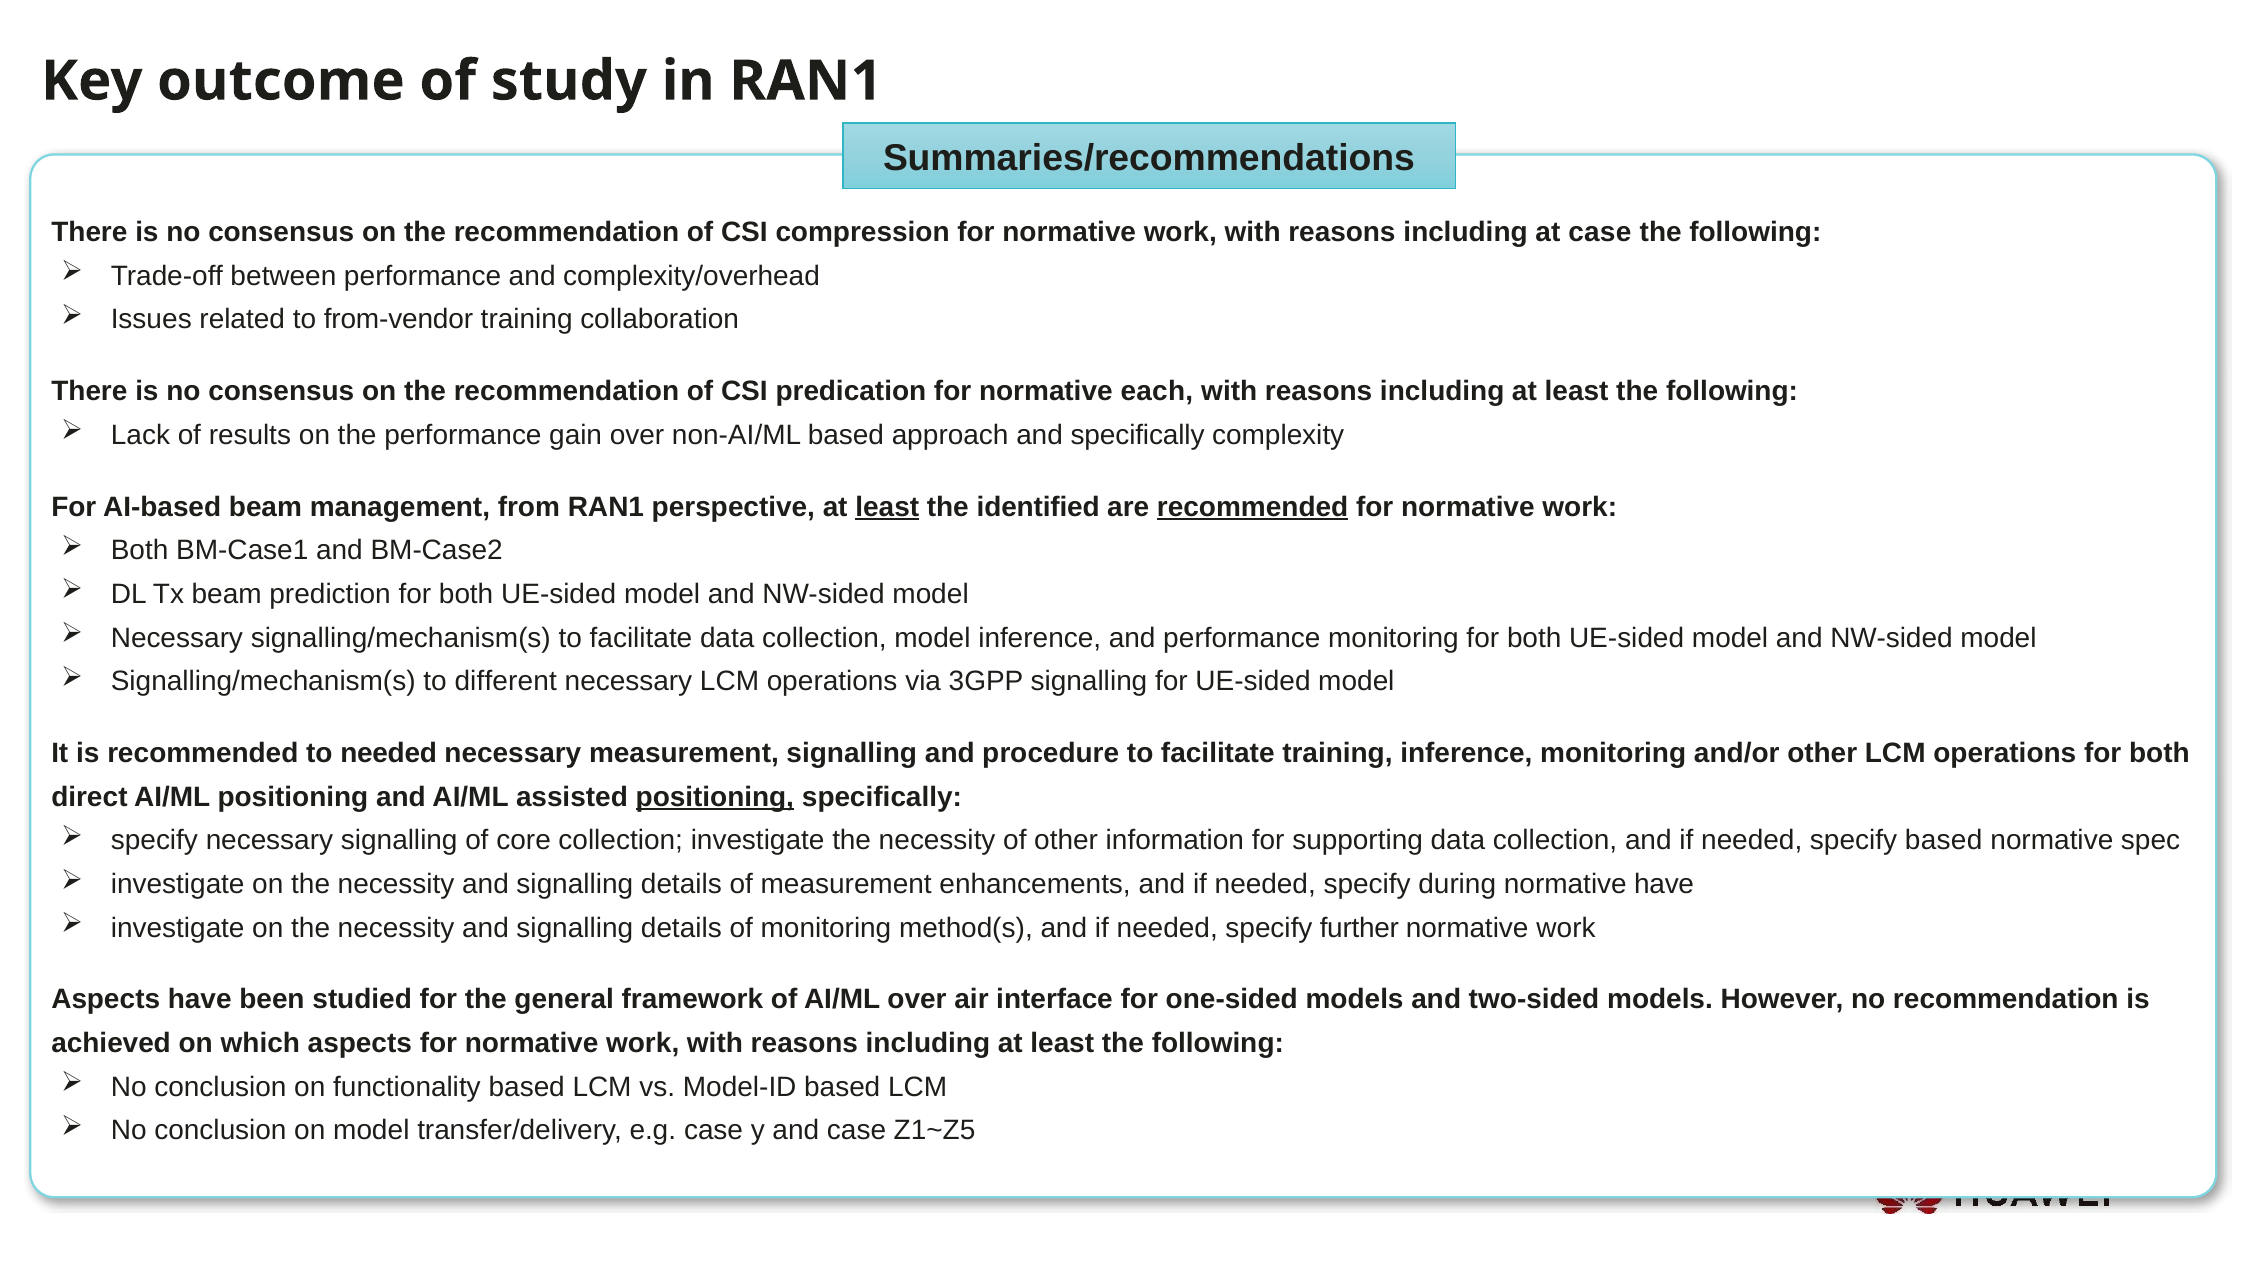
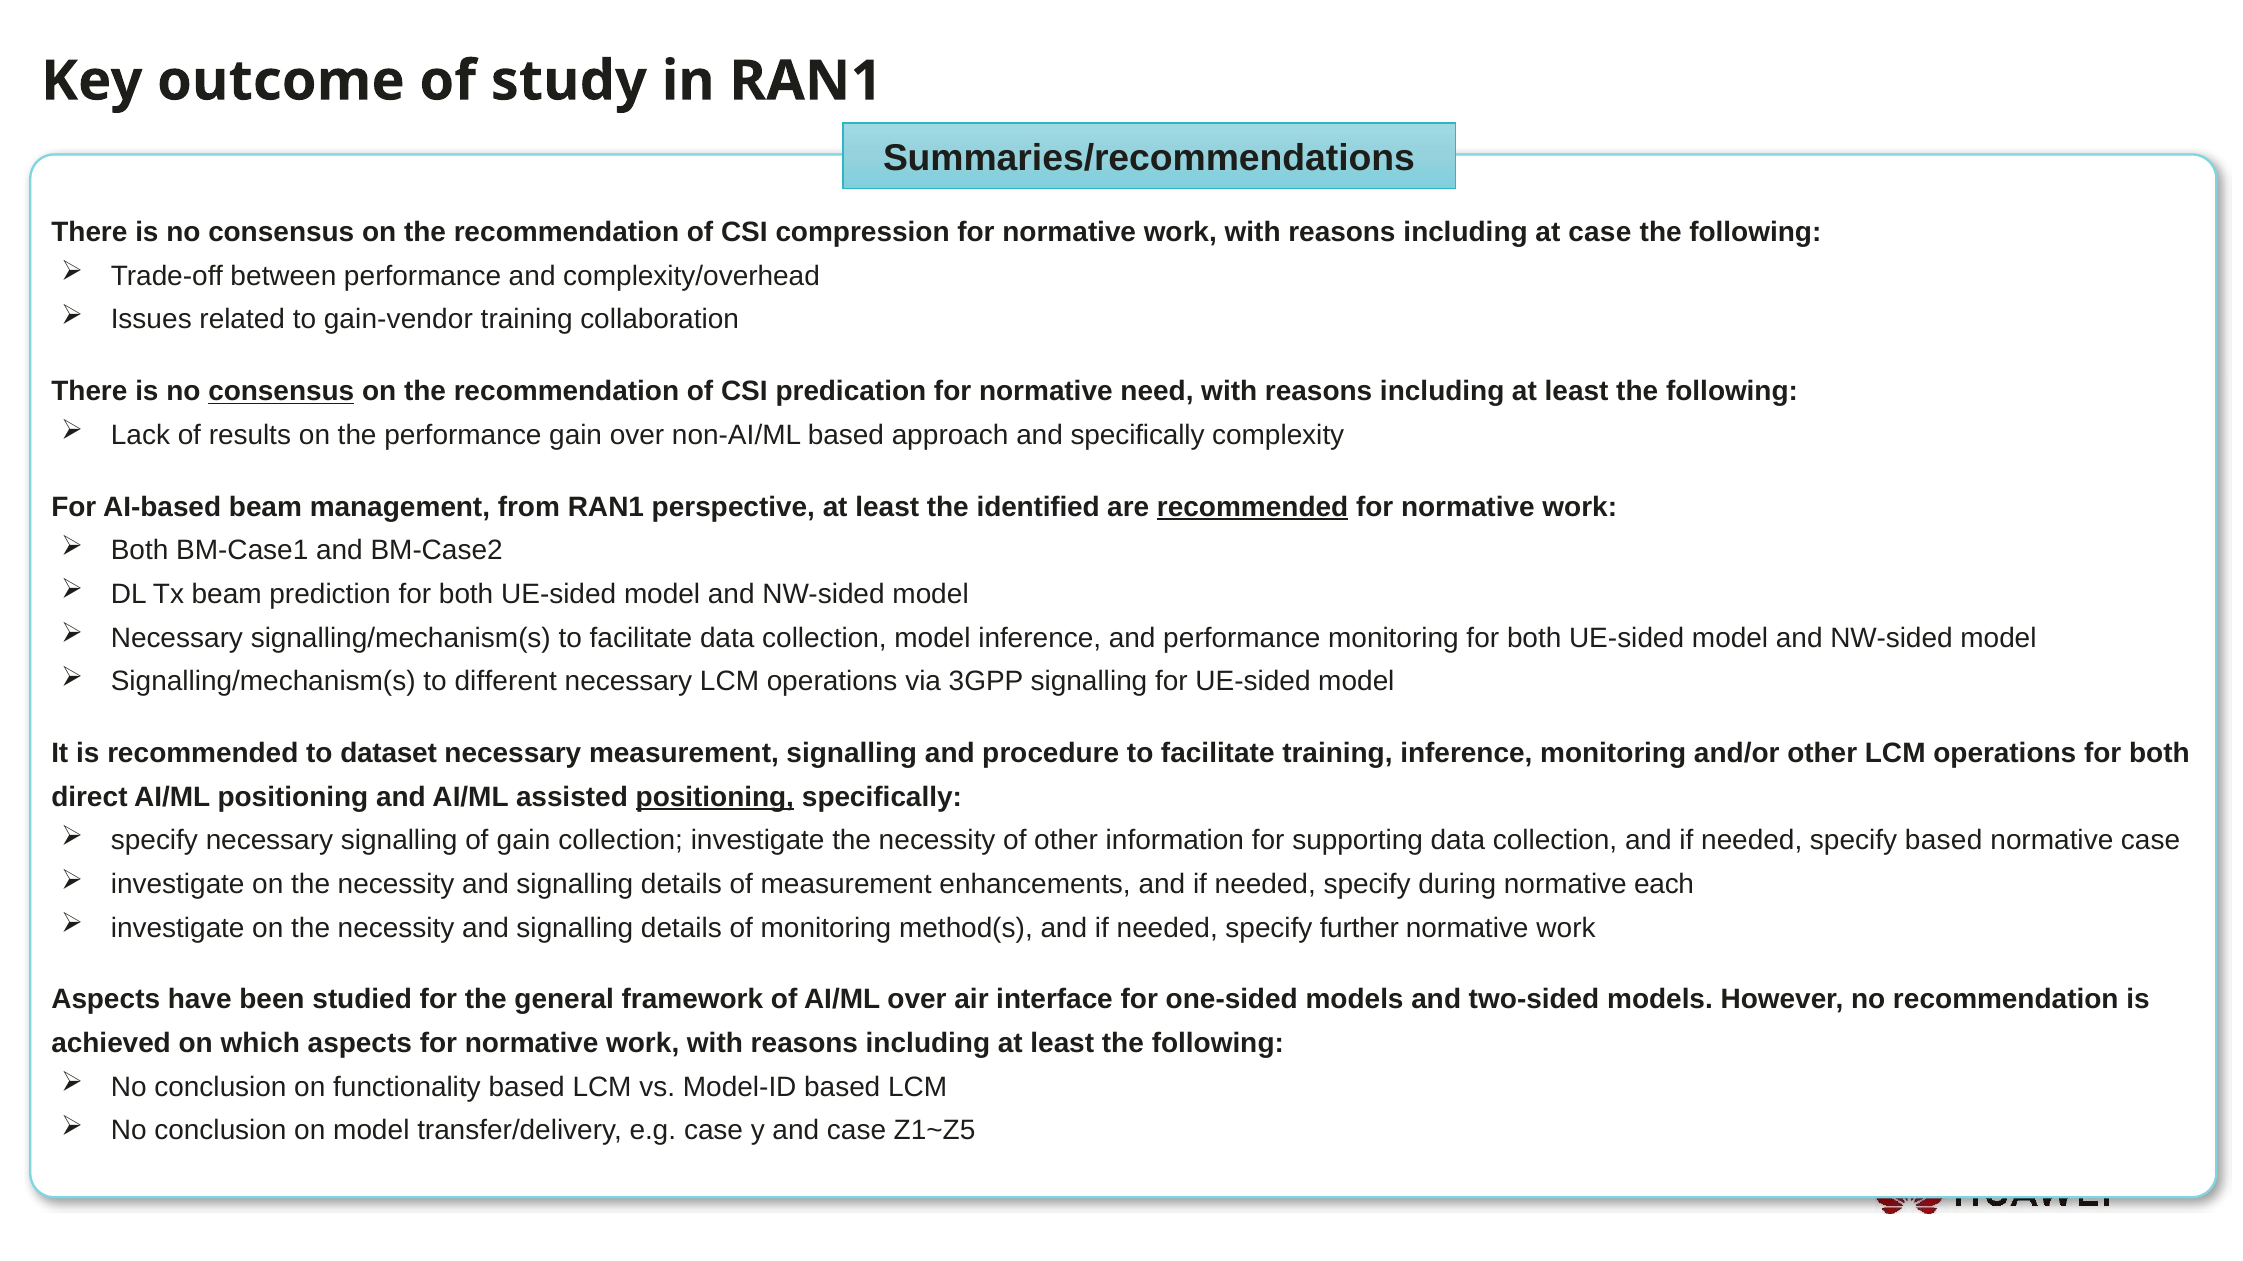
from-vendor: from-vendor -> gain-vendor
consensus at (281, 391) underline: none -> present
each: each -> need
least at (887, 507) underline: present -> none
to needed: needed -> dataset
of core: core -> gain
normative spec: spec -> case
normative have: have -> each
